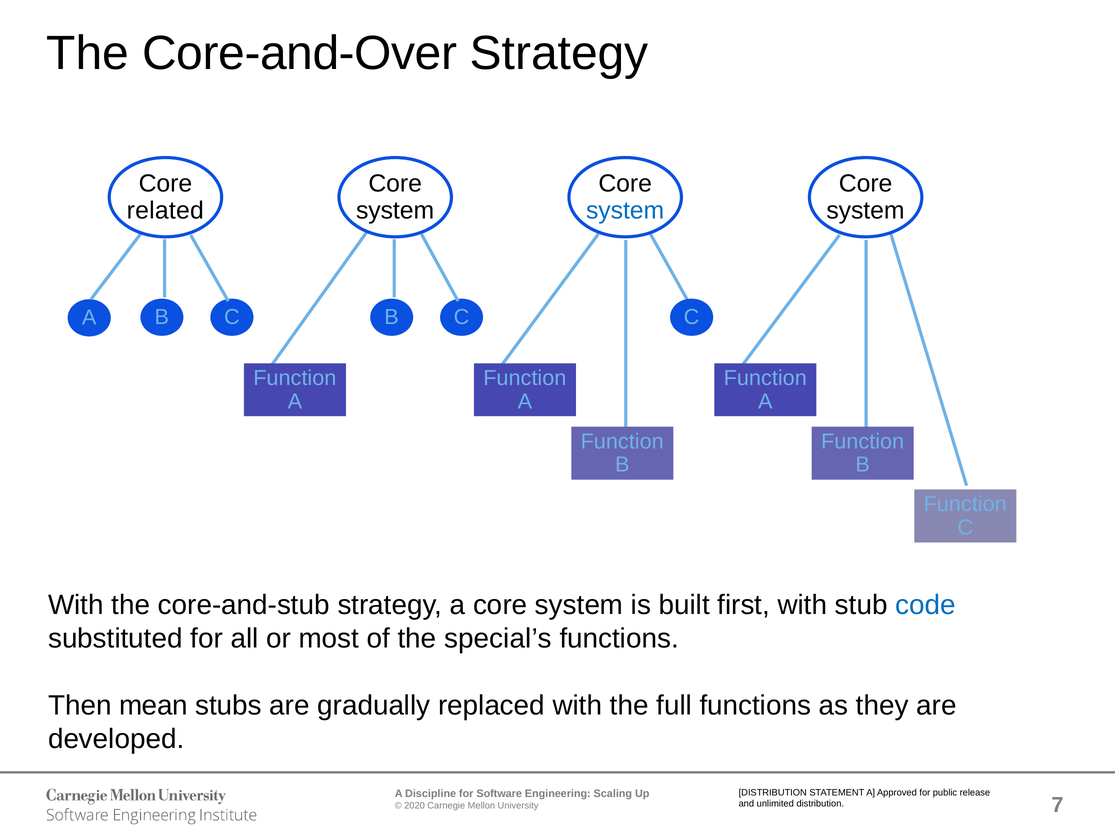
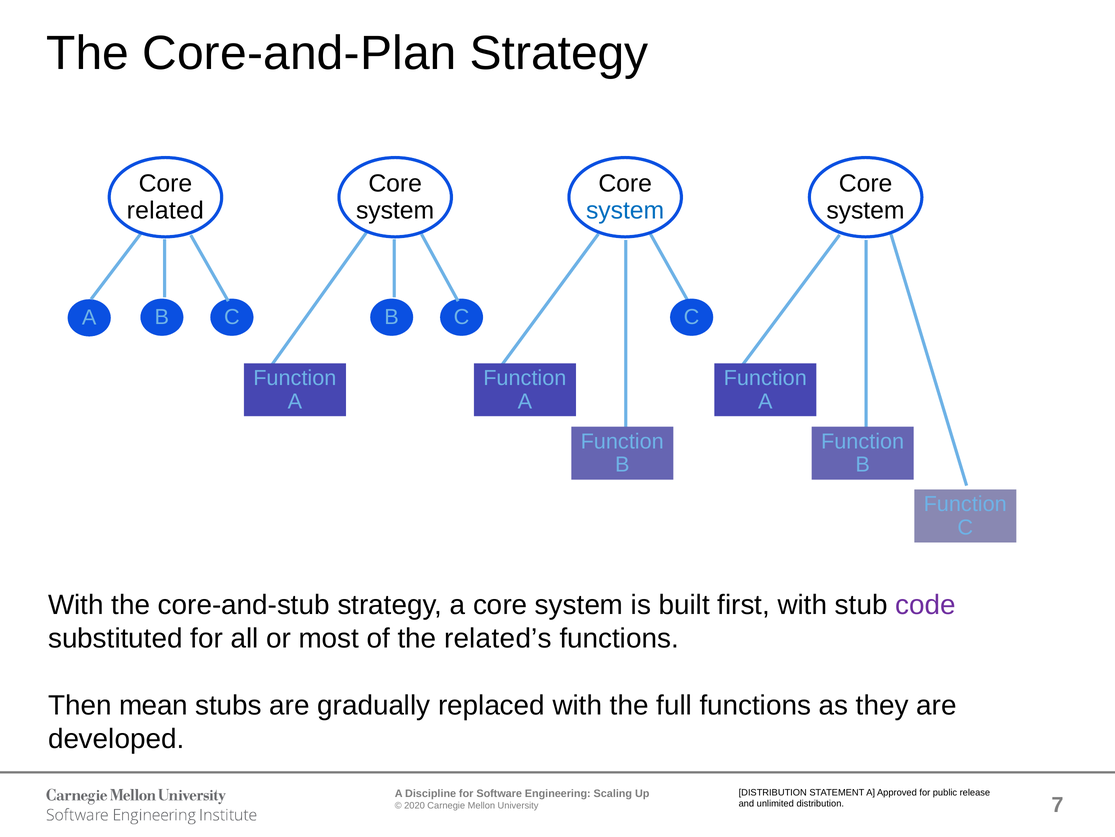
Core-and-Over: Core-and-Over -> Core-and-Plan
code colour: blue -> purple
special’s: special’s -> related’s
